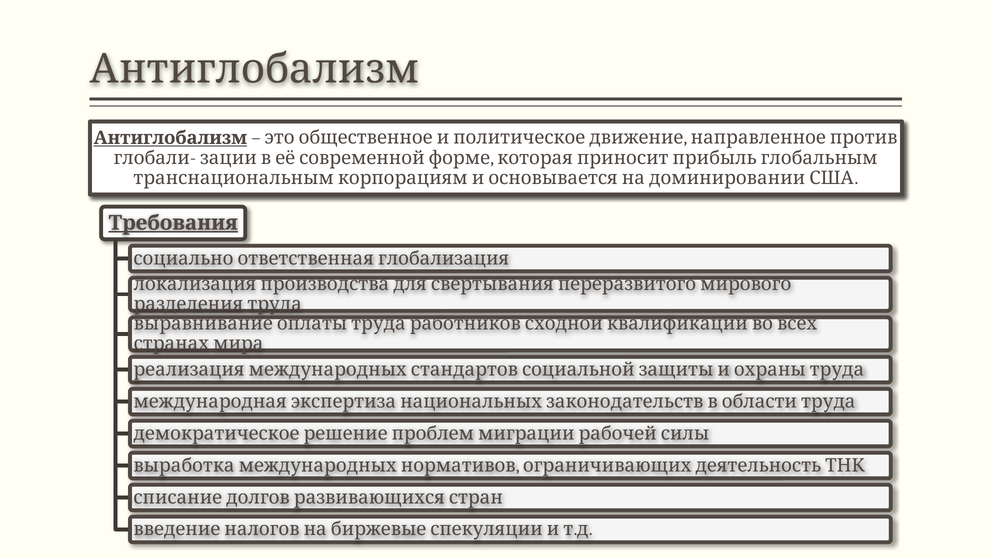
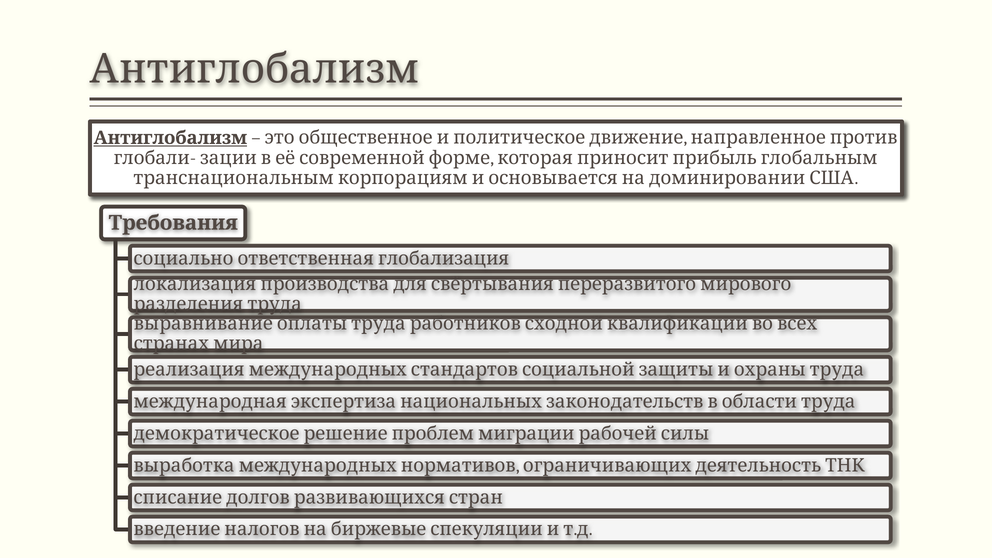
Требования underline: present -> none
